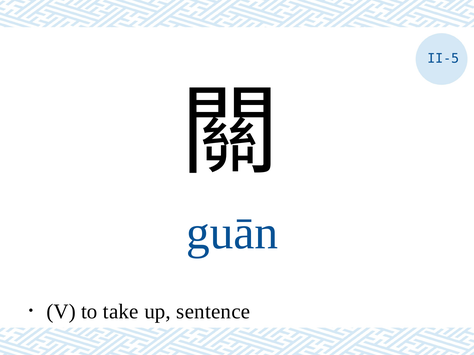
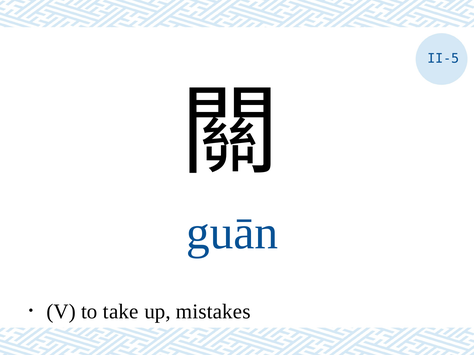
sentence: sentence -> mistakes
